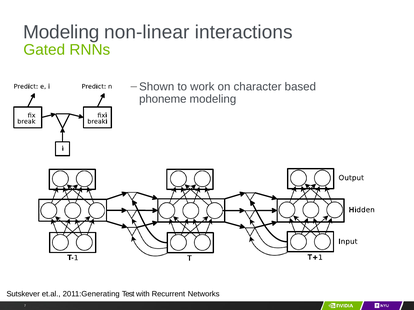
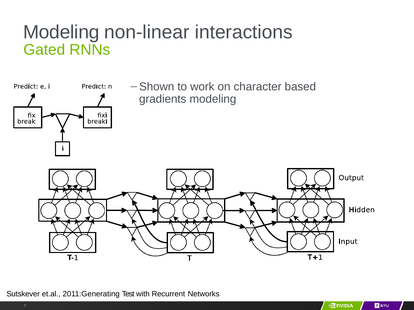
phoneme: phoneme -> gradients
